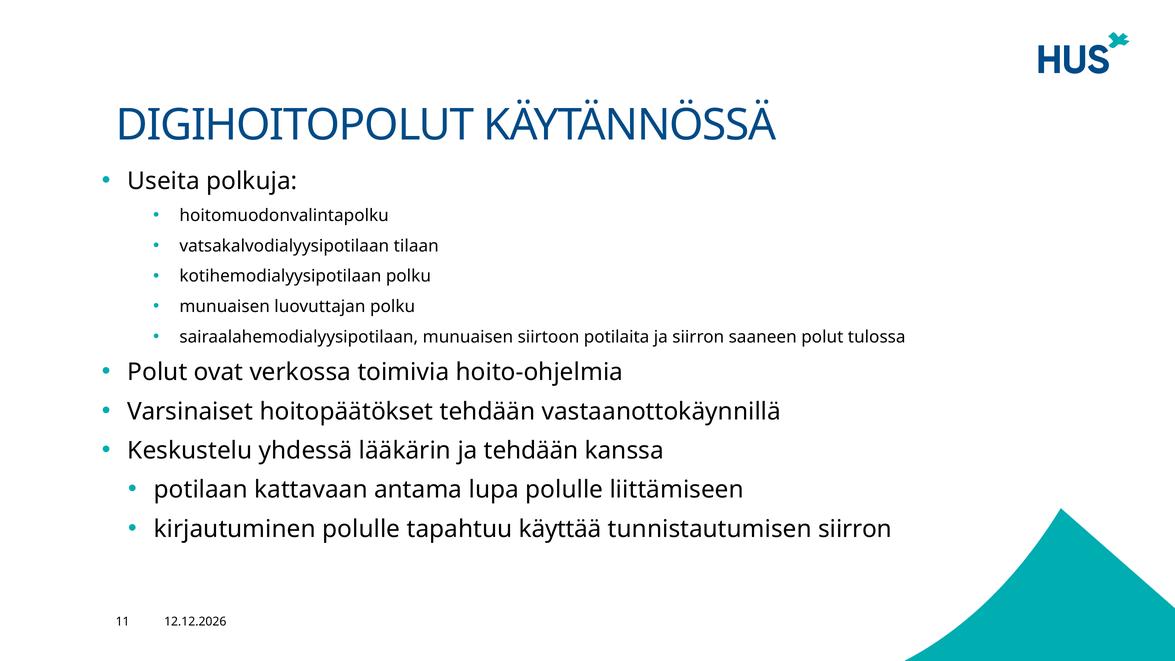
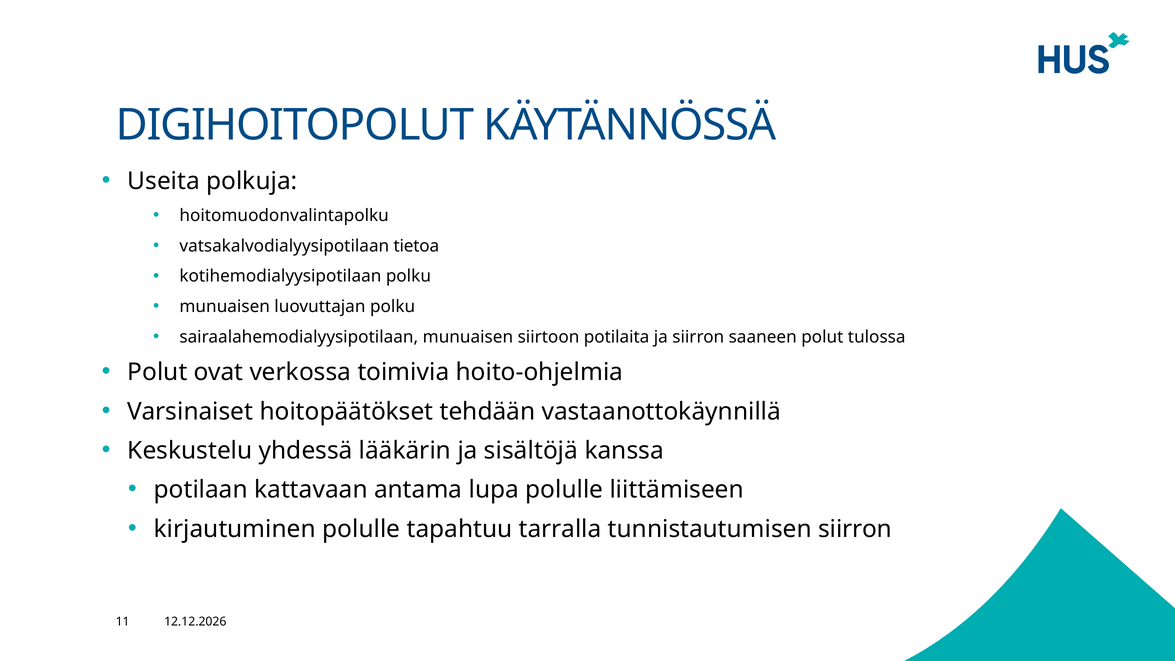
tilaan: tilaan -> tietoa
ja tehdään: tehdään -> sisältöjä
käyttää: käyttää -> tarralla
